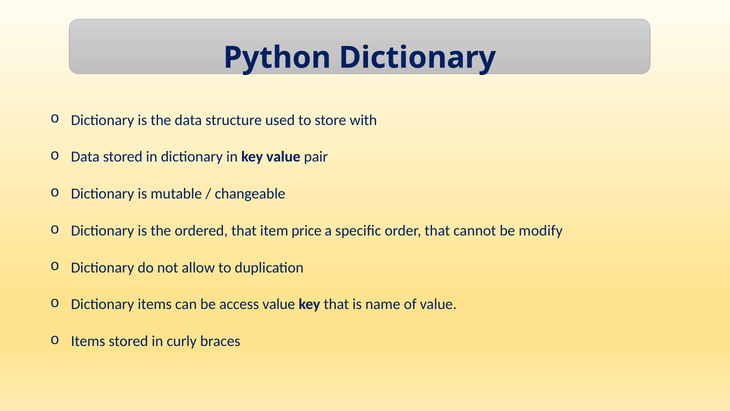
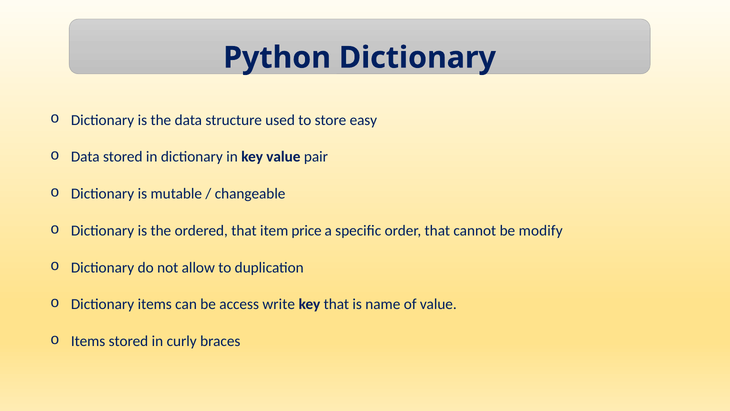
with: with -> easy
access value: value -> write
